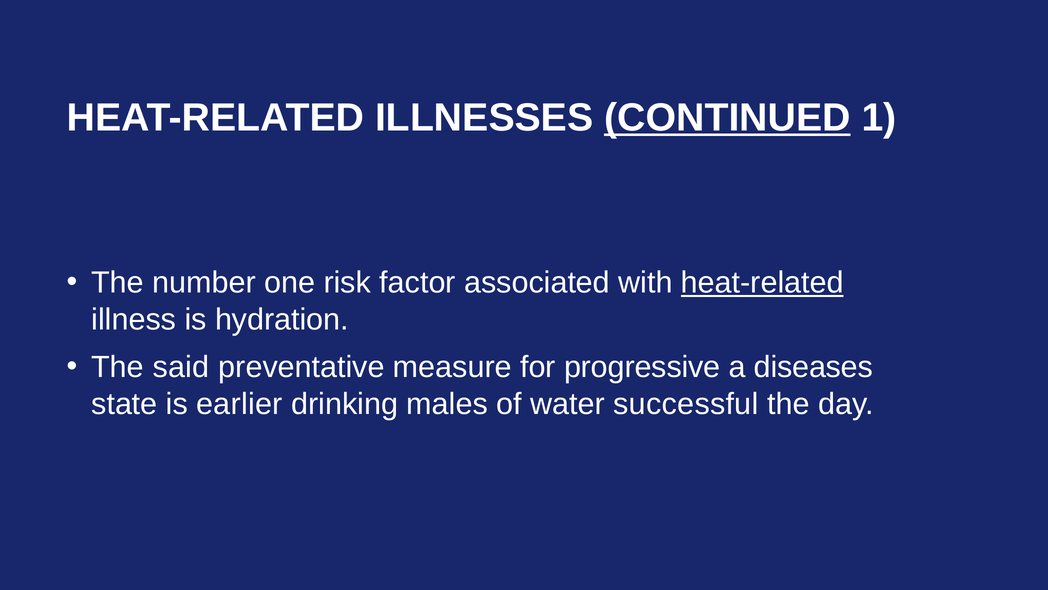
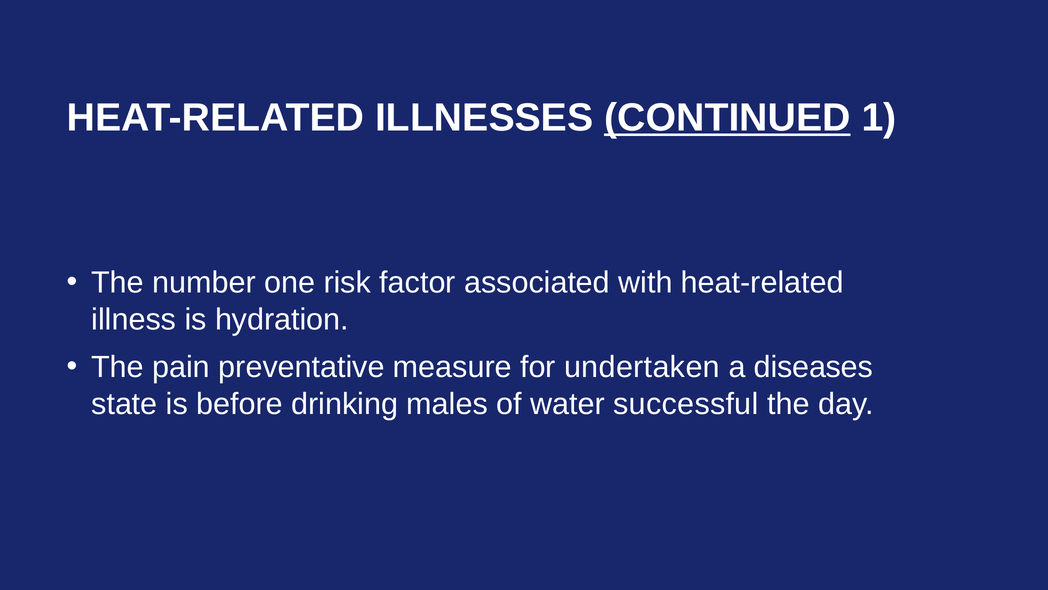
heat-related at (762, 283) underline: present -> none
said: said -> pain
progressive: progressive -> undertaken
earlier: earlier -> before
